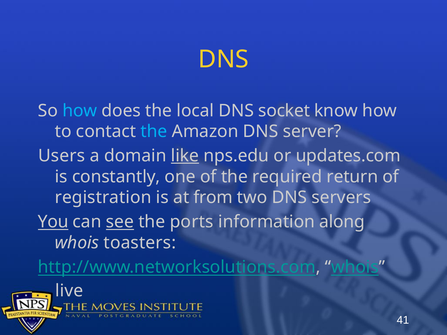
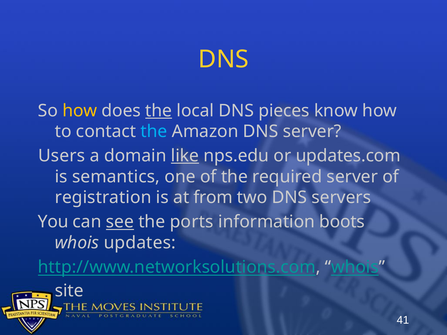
how at (80, 111) colour: light blue -> yellow
the at (159, 111) underline: none -> present
socket: socket -> pieces
constantly: constantly -> semantics
required return: return -> server
You underline: present -> none
along: along -> boots
toasters: toasters -> updates
live: live -> site
